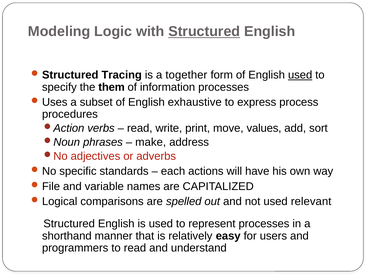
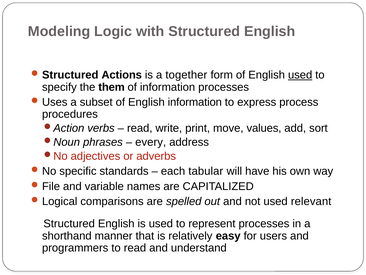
Structured at (204, 31) underline: present -> none
Tracing: Tracing -> Actions
English exhaustive: exhaustive -> information
make: make -> every
actions: actions -> tabular
